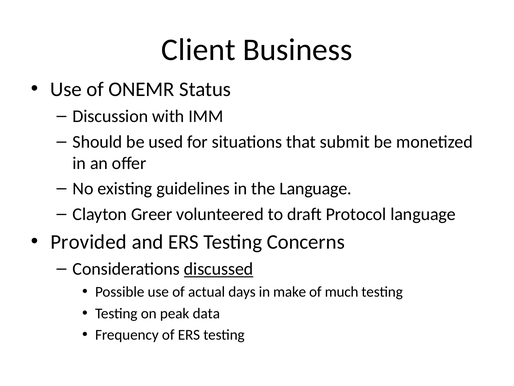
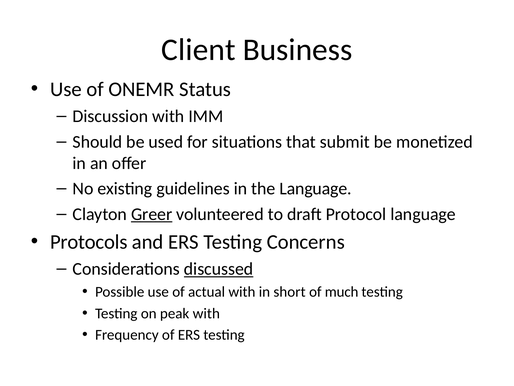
Greer underline: none -> present
Provided: Provided -> Protocols
actual days: days -> with
make: make -> short
peak data: data -> with
